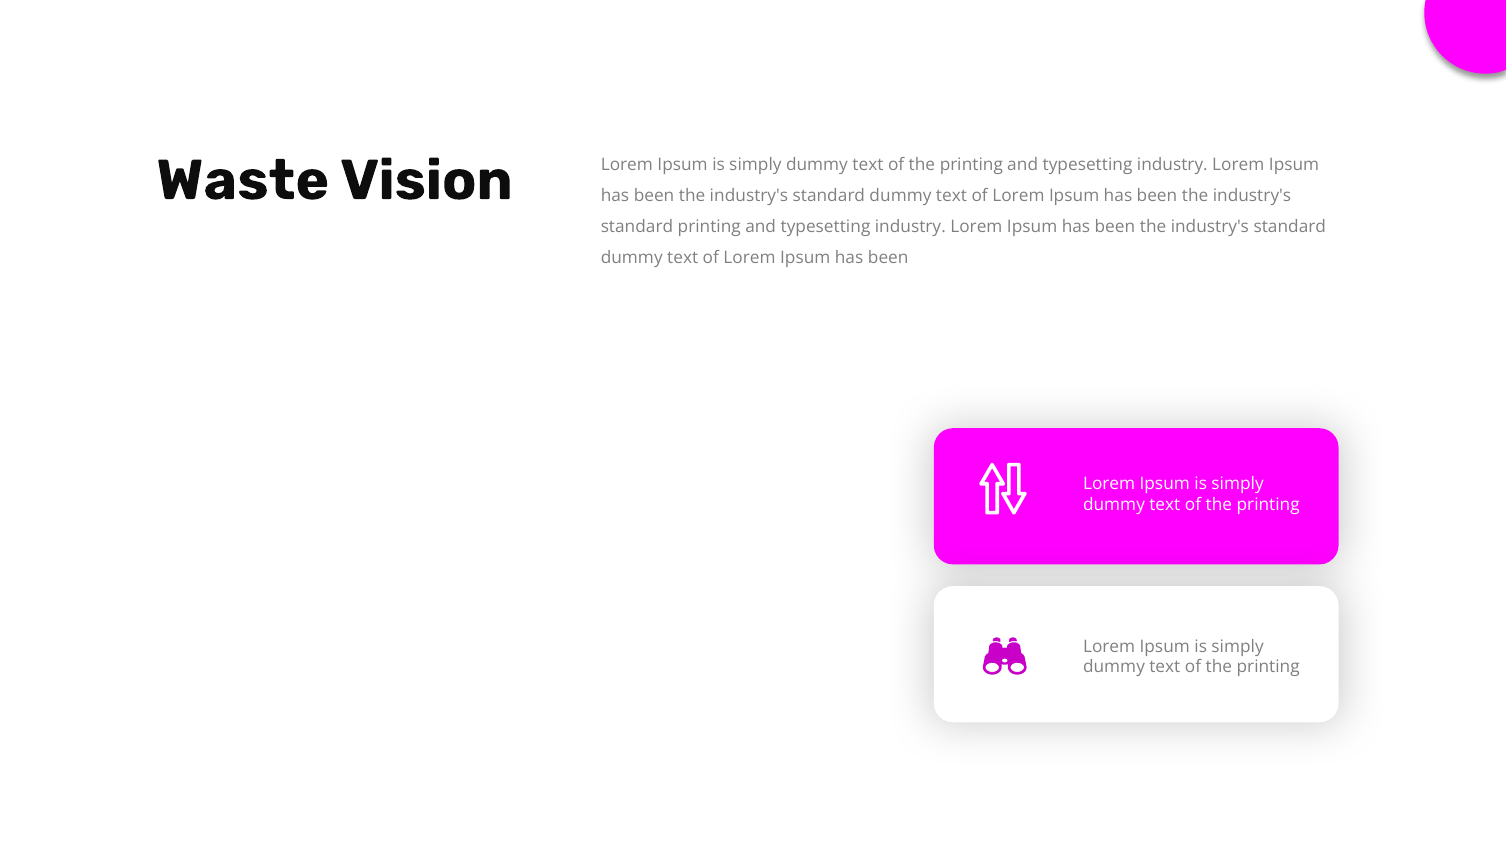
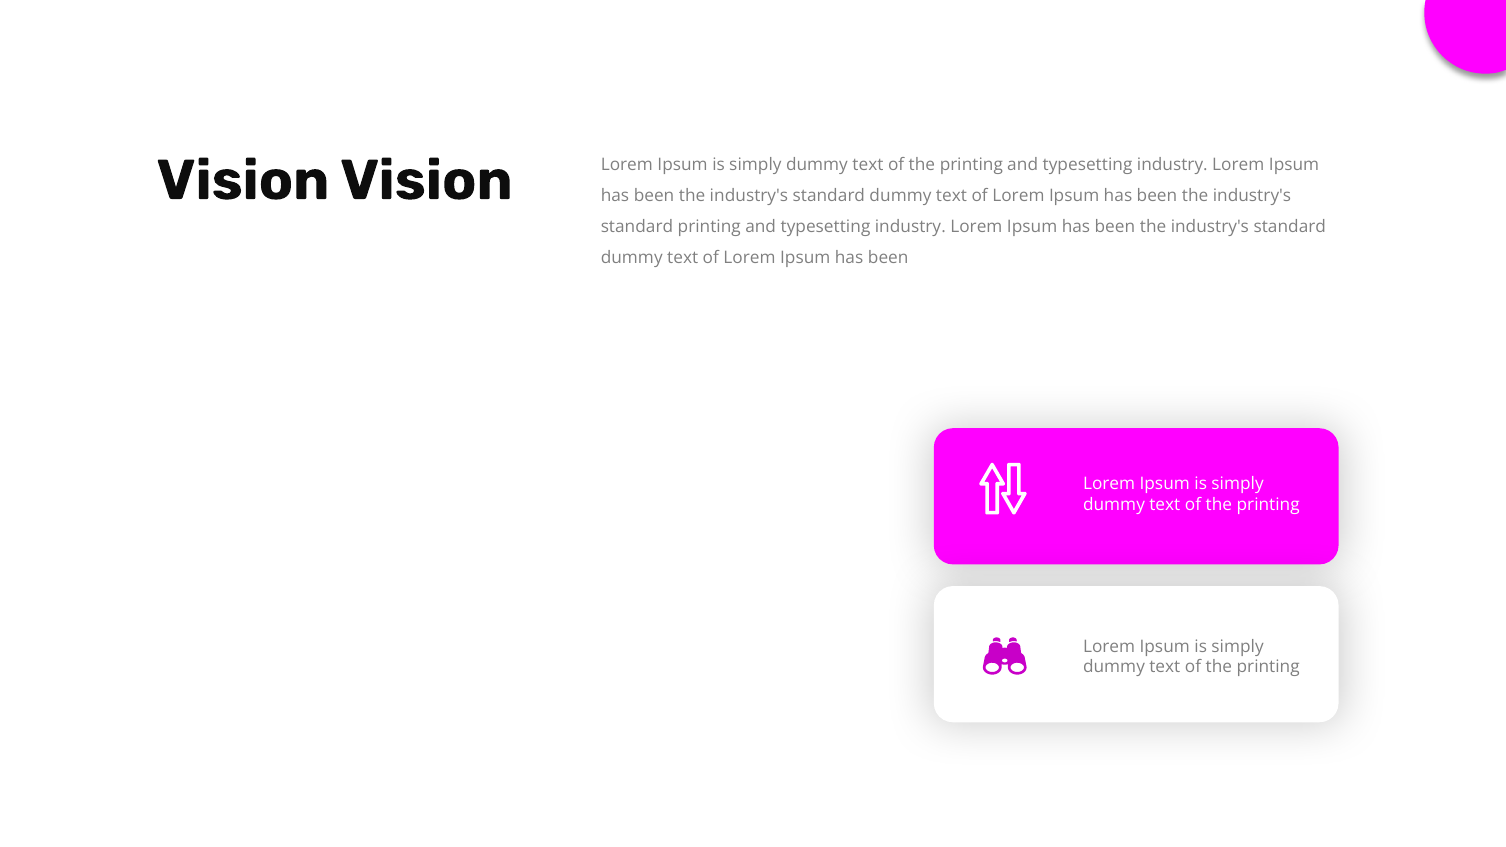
Waste at (243, 180): Waste -> Vision
